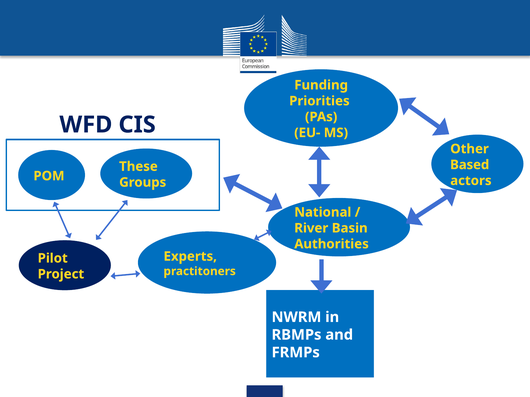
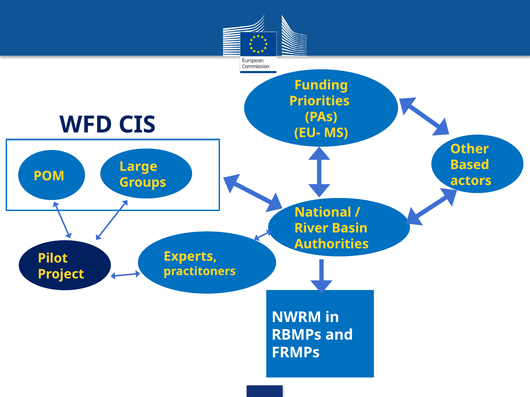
These: These -> Large
